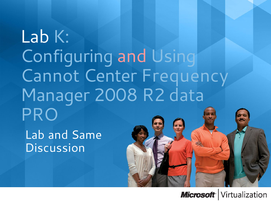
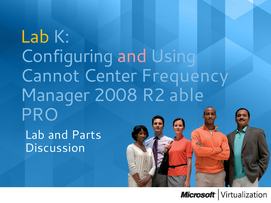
Lab at (35, 37) colour: white -> yellow
data: data -> able
Same: Same -> Parts
